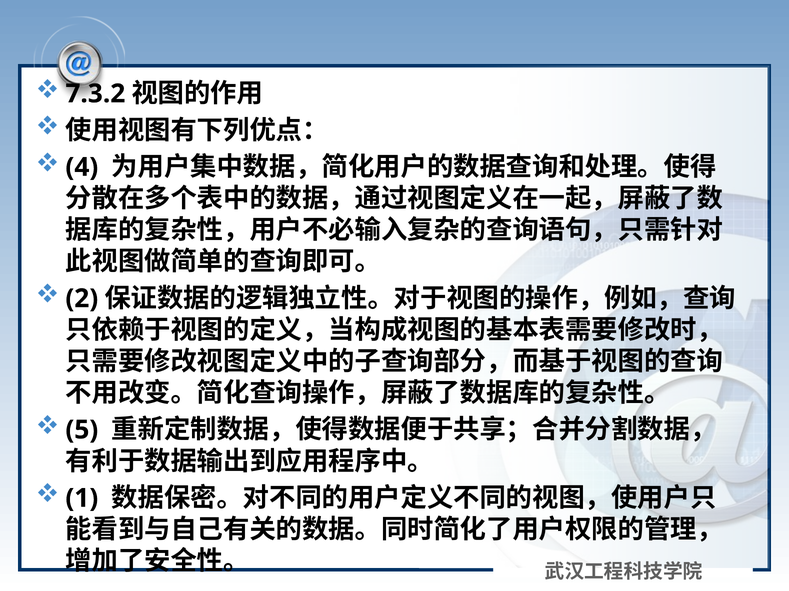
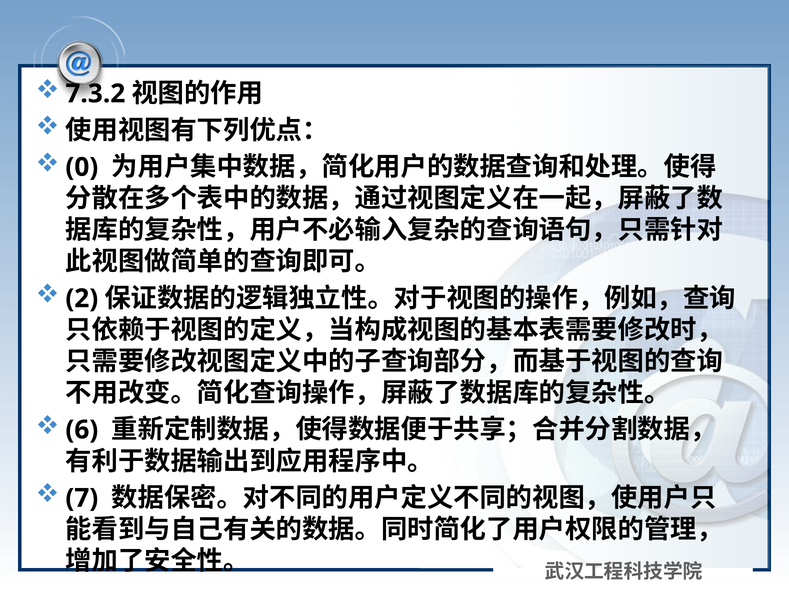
4: 4 -> 0
5: 5 -> 6
1: 1 -> 7
